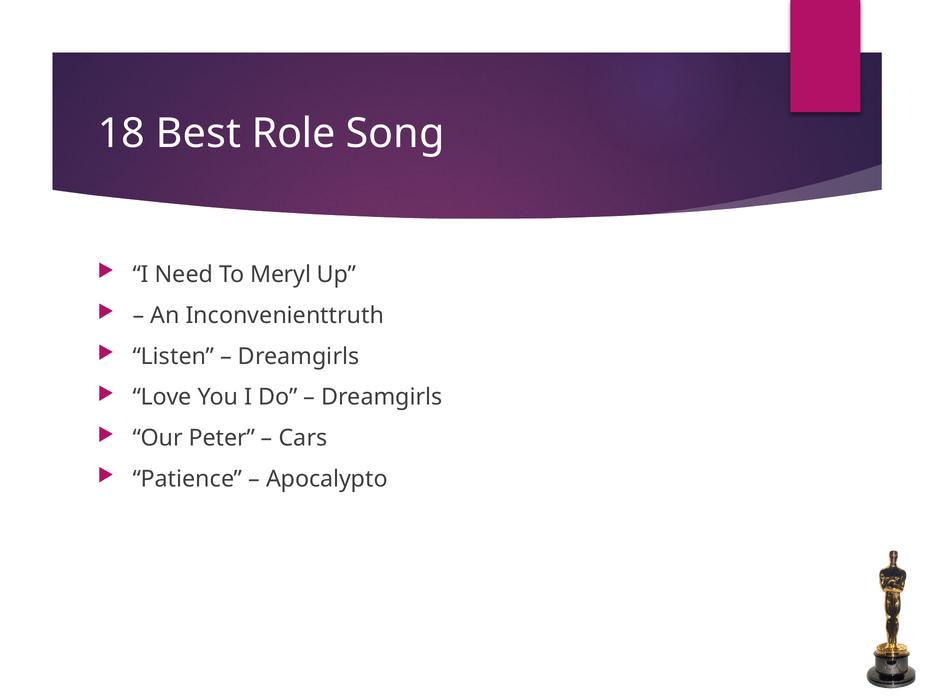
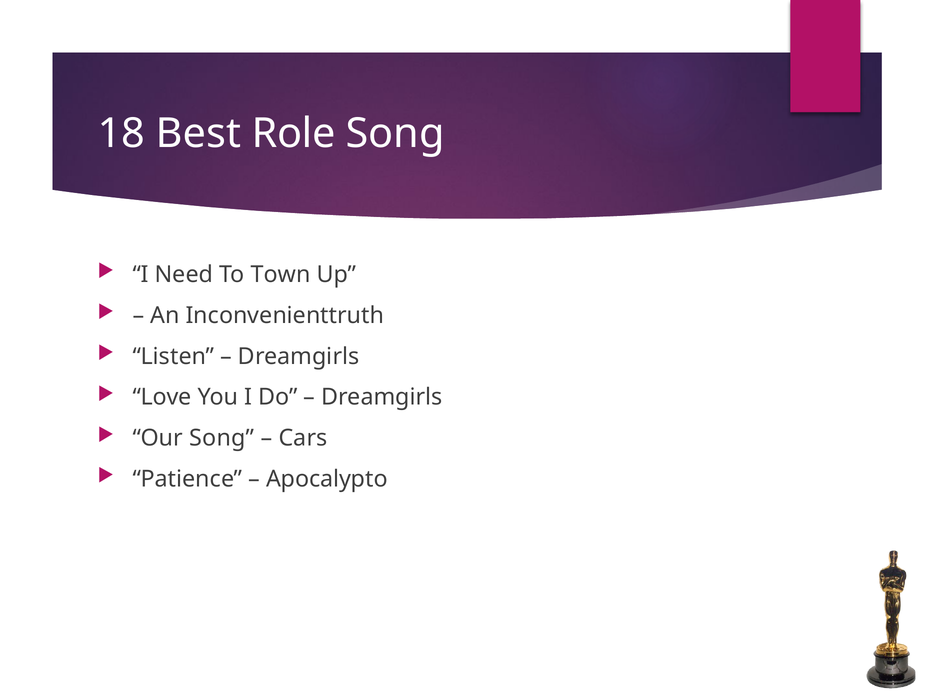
Meryl: Meryl -> Town
Our Peter: Peter -> Song
